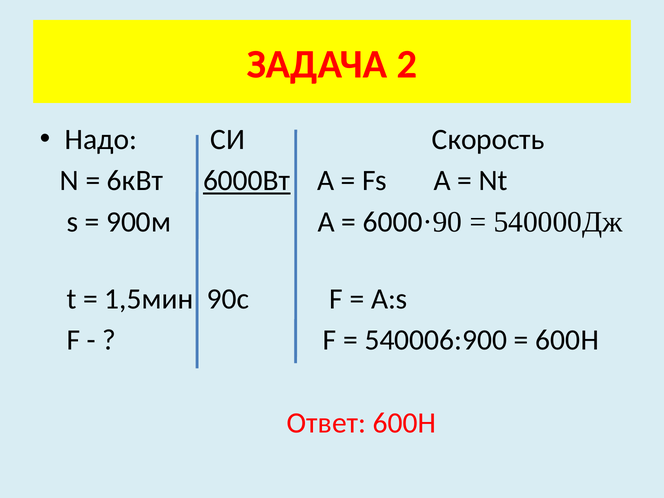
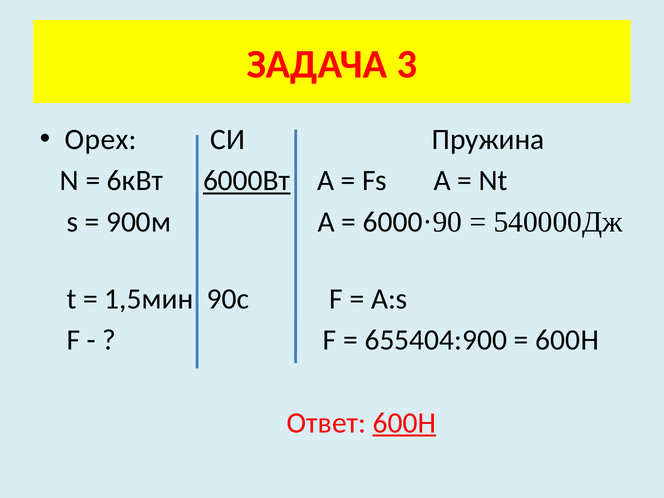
2: 2 -> 3
Надо: Надо -> Орех
Скорость: Скорость -> Пружина
540006:900: 540006:900 -> 655404:900
600Н at (404, 423) underline: none -> present
